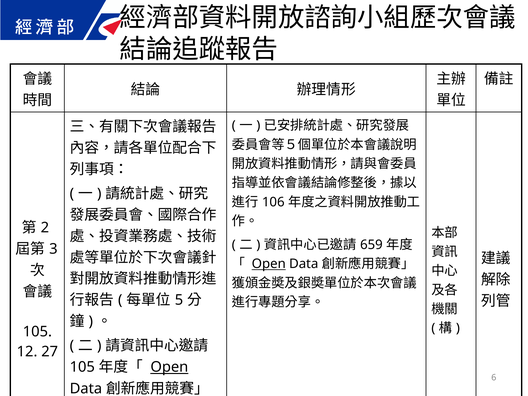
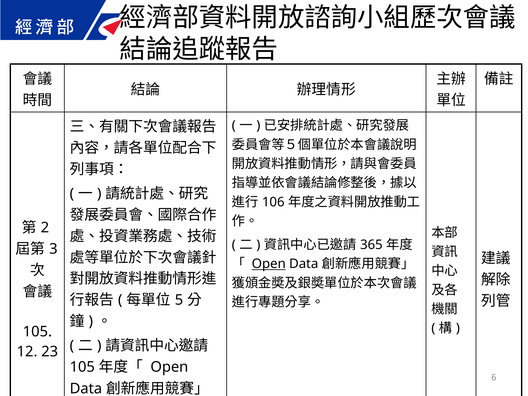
659: 659 -> 365
27: 27 -> 23
Open at (169, 367) underline: present -> none
